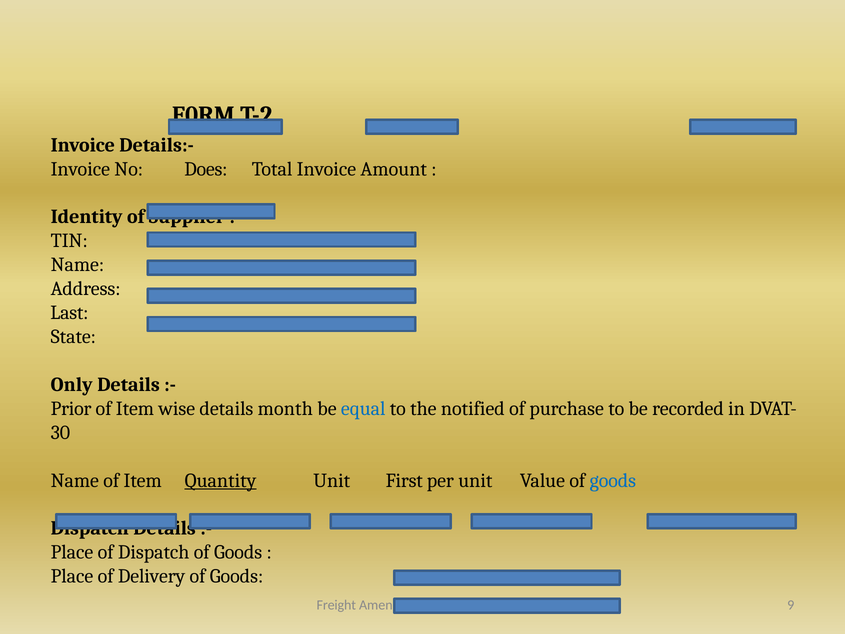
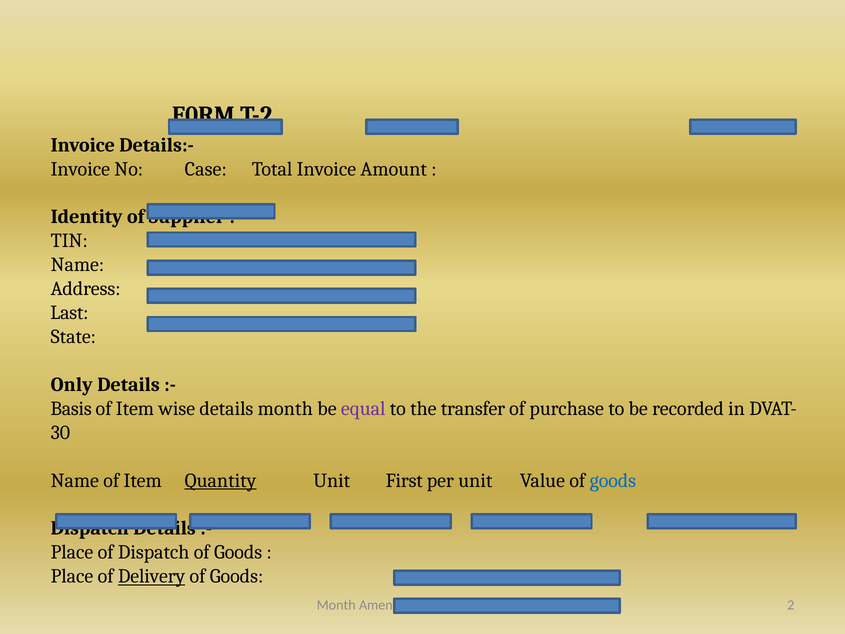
Does: Does -> Case
Prior: Prior -> Basis
equal colour: blue -> purple
notified: notified -> transfer
Delivery underline: none -> present
Freight at (336, 605): Freight -> Month
9: 9 -> 2
